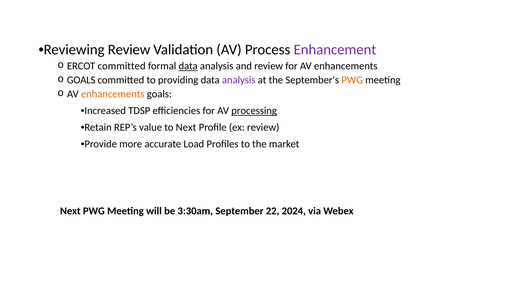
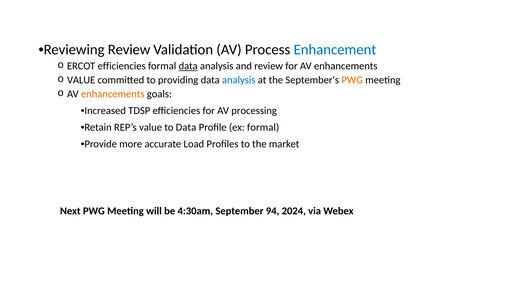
Enhancement colour: purple -> blue
ERCOT committed: committed -> efficiencies
GOALS at (81, 80): GOALS -> VALUE
analysis at (239, 80) colour: purple -> blue
processing underline: present -> none
to Next: Next -> Data
ex review: review -> formal
3:30am: 3:30am -> 4:30am
22: 22 -> 94
